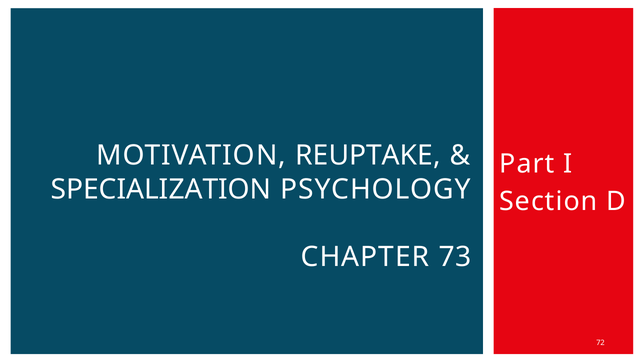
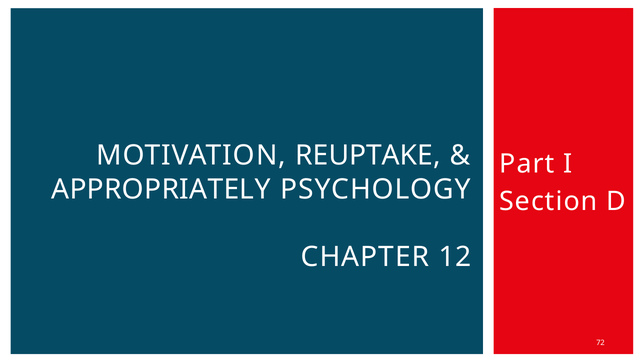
SPECIALIZATION: SPECIALIZATION -> APPROPRIATELY
73: 73 -> 12
